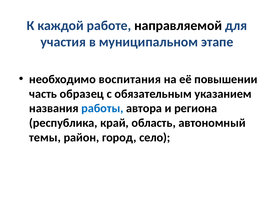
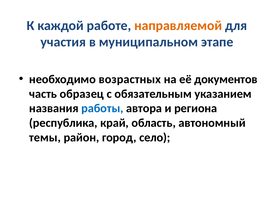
направляемой colour: black -> orange
воспитания: воспитания -> возрастных
повышении: повышении -> документов
